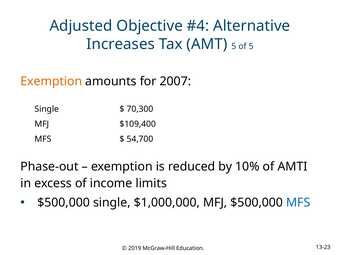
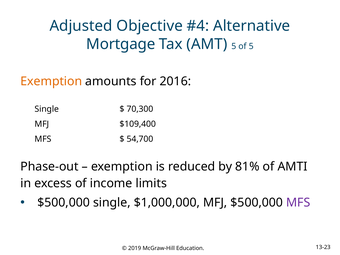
Increases: Increases -> Mortgage
2007: 2007 -> 2016
10%: 10% -> 81%
MFS at (298, 203) colour: blue -> purple
